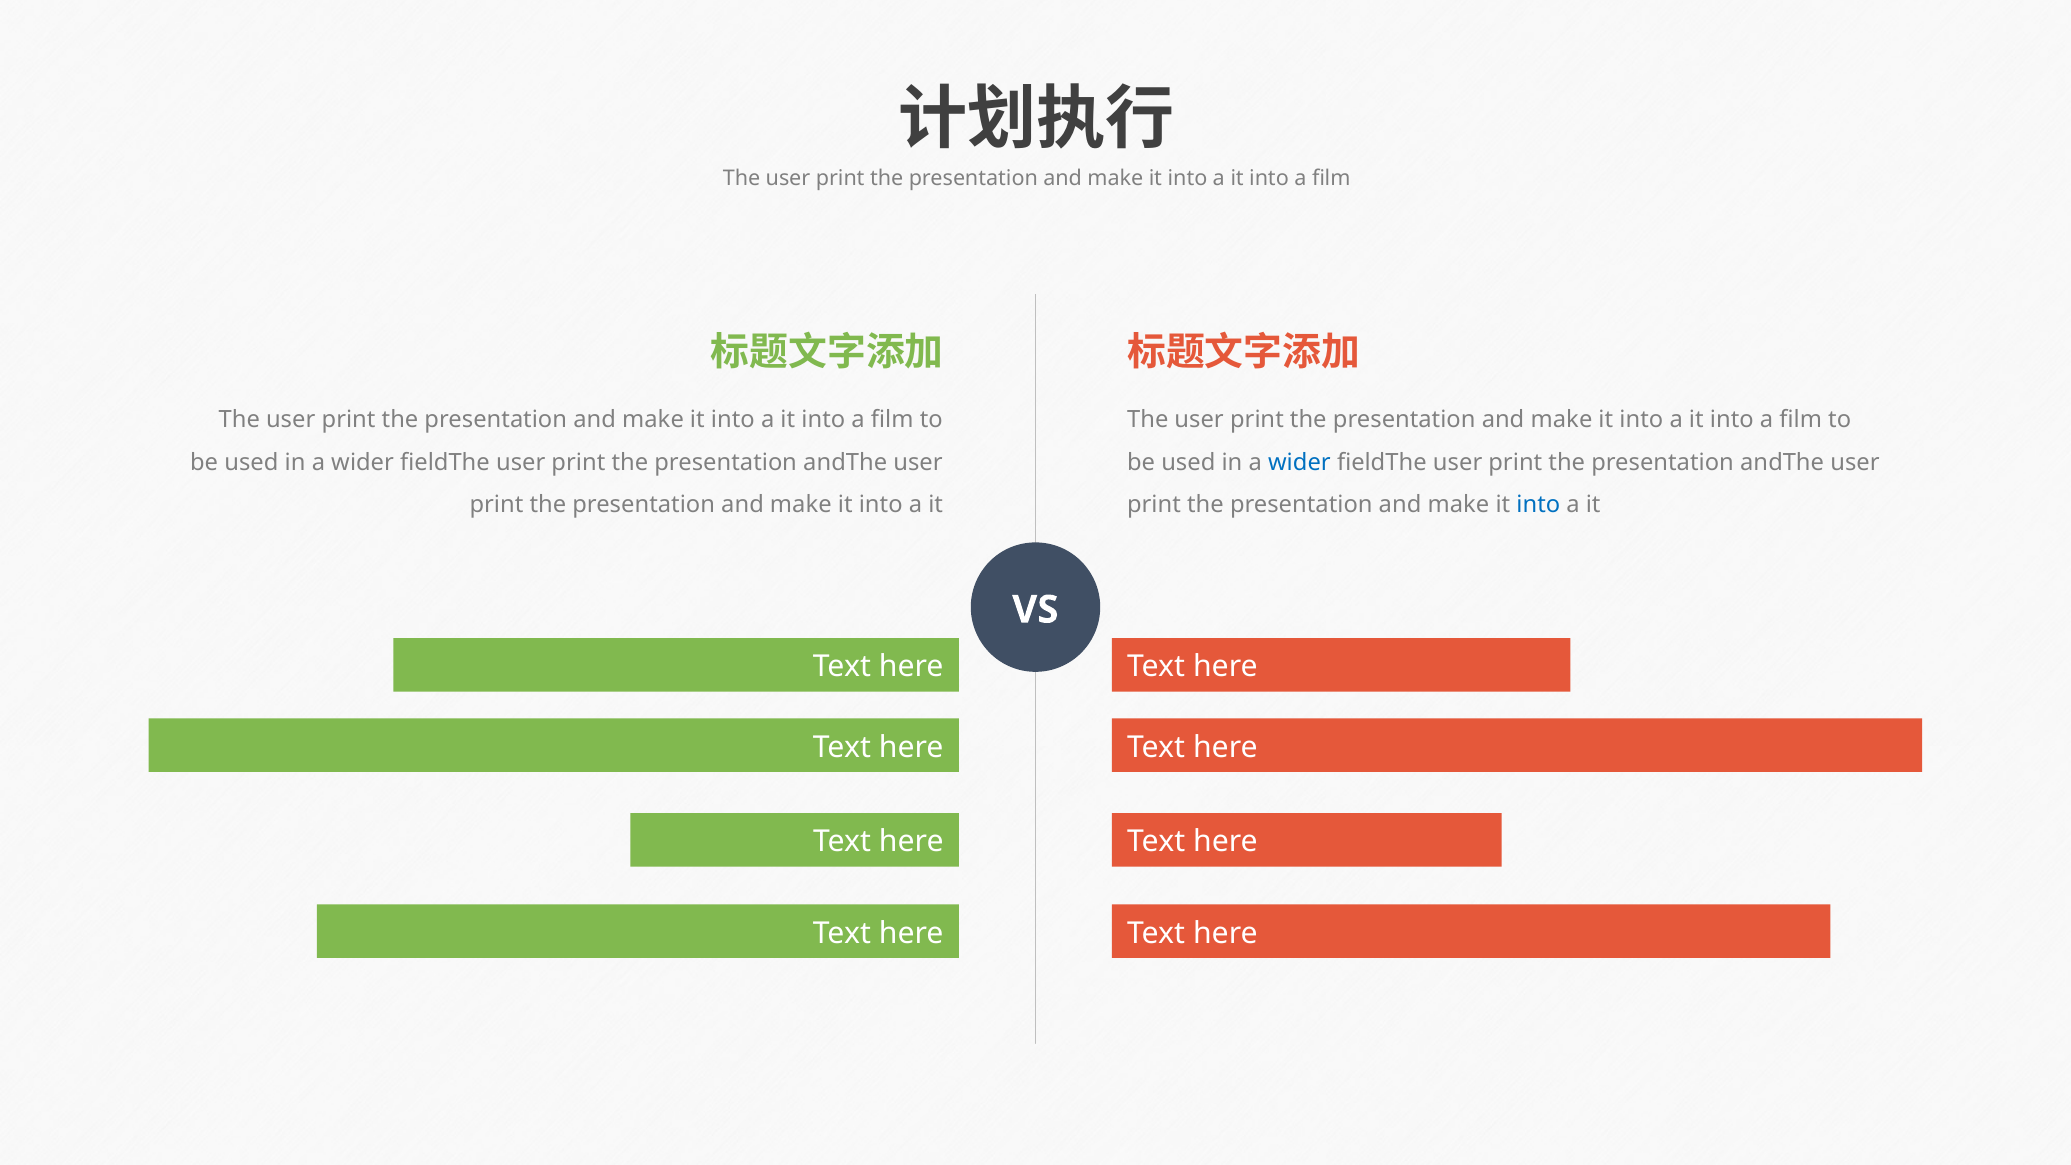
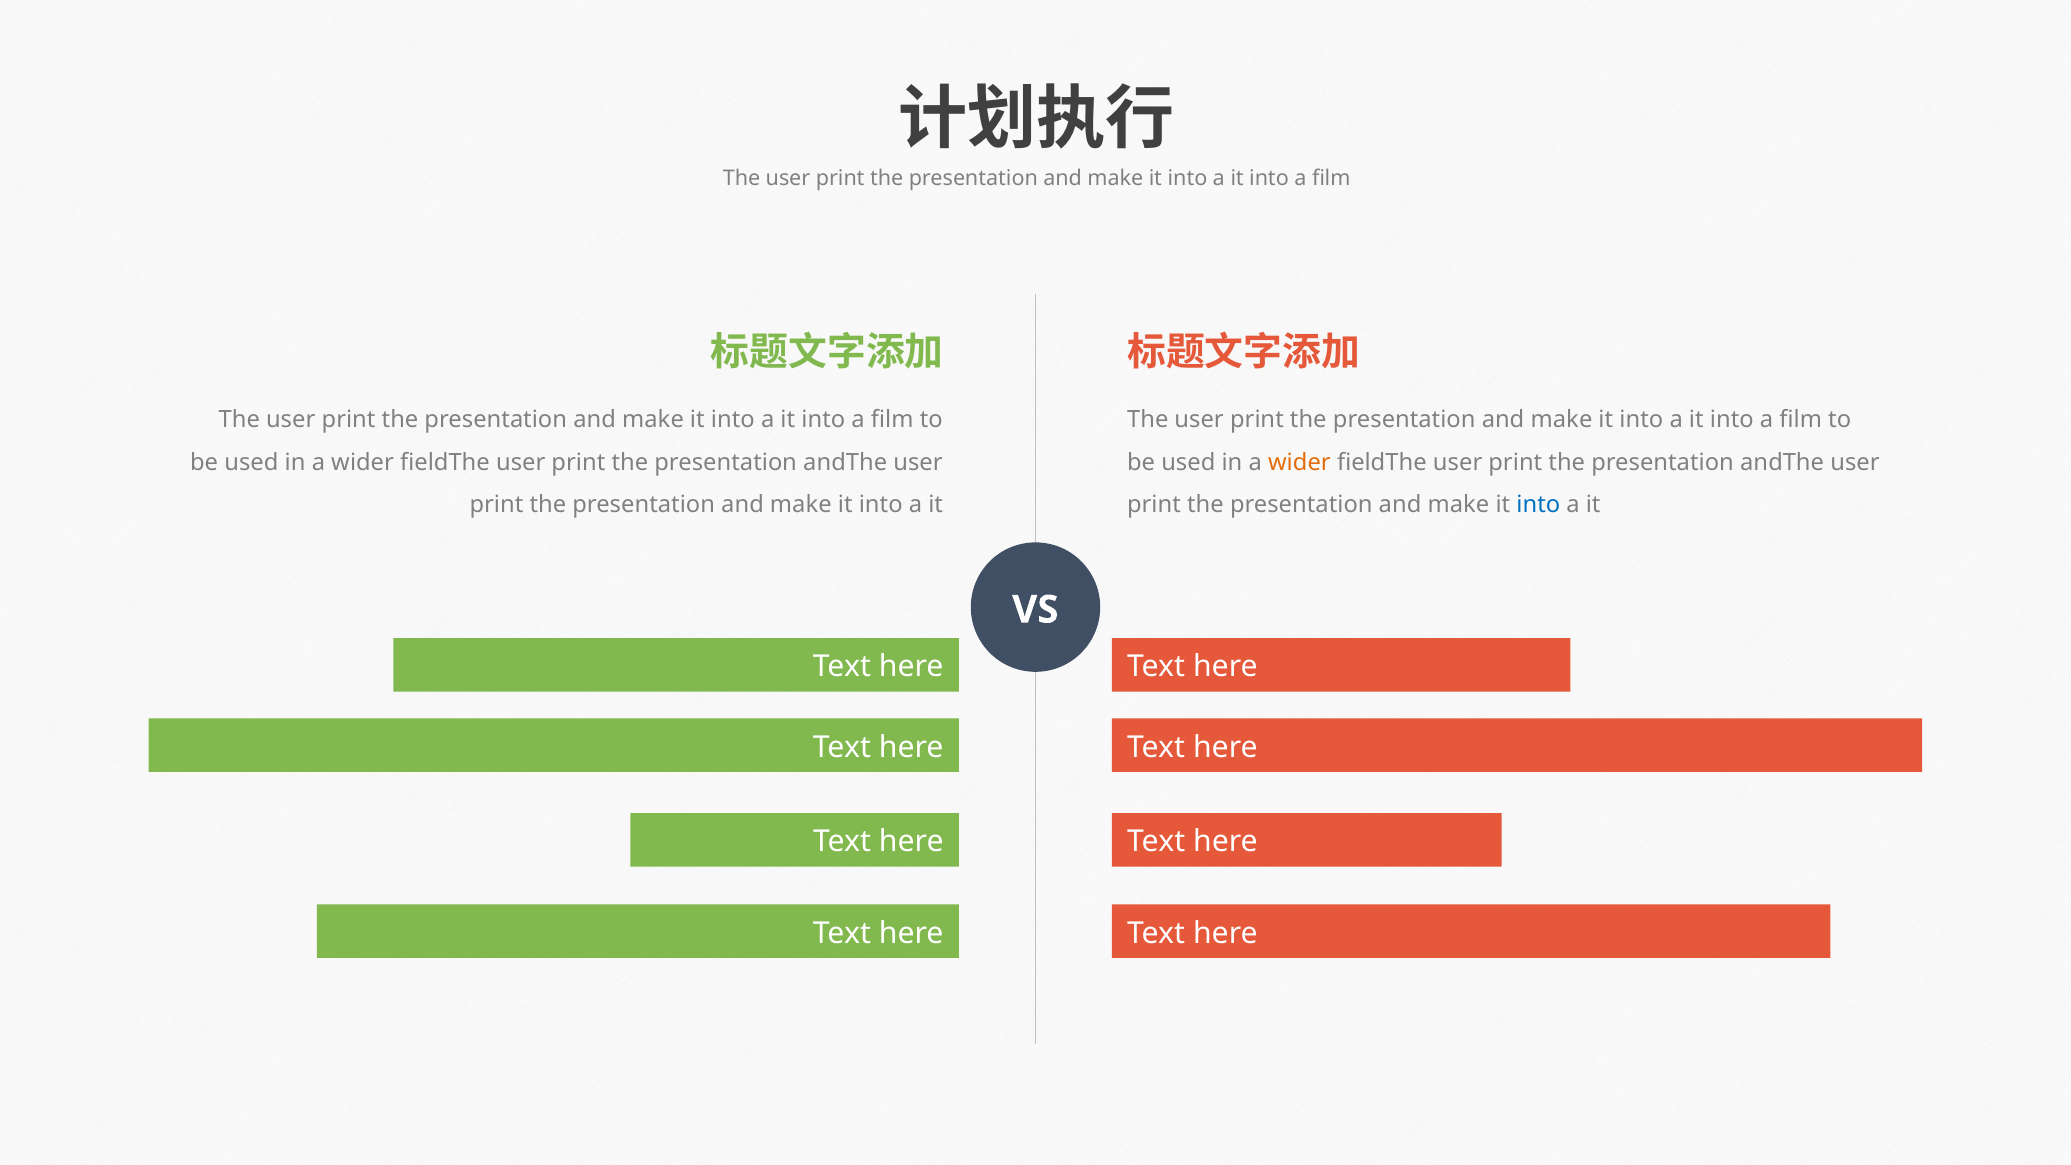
wider at (1299, 462) colour: blue -> orange
